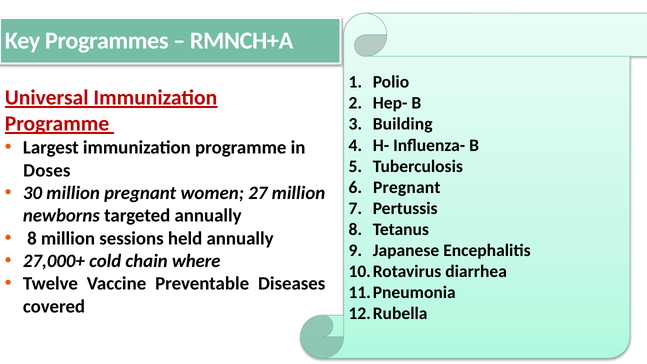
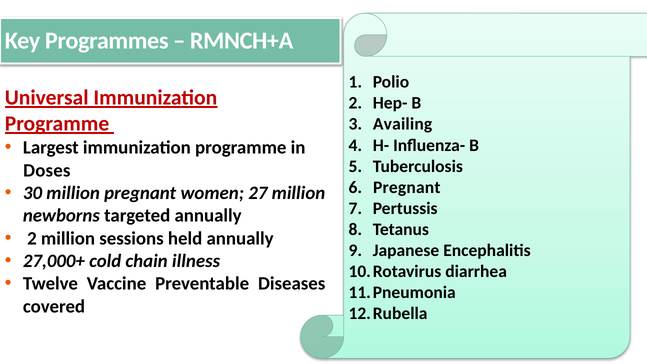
Building: Building -> Availing
8 at (32, 238): 8 -> 2
where: where -> illness
